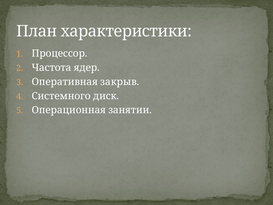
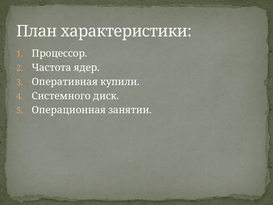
закрыв: закрыв -> купили
